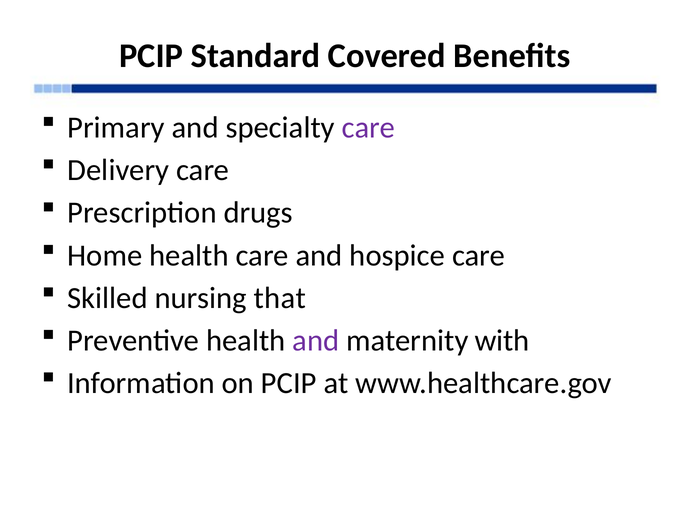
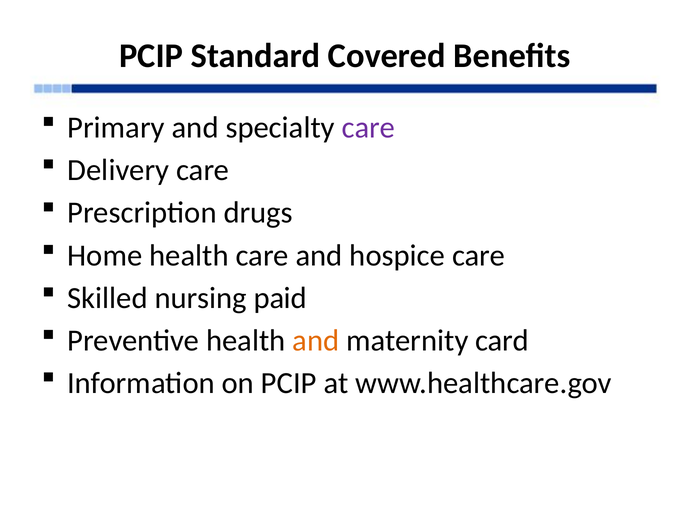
that: that -> paid
and at (316, 340) colour: purple -> orange
maternity with: with -> card
